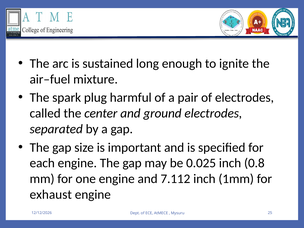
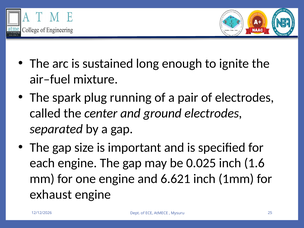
harmful: harmful -> running
0.8: 0.8 -> 1.6
7.112: 7.112 -> 6.621
